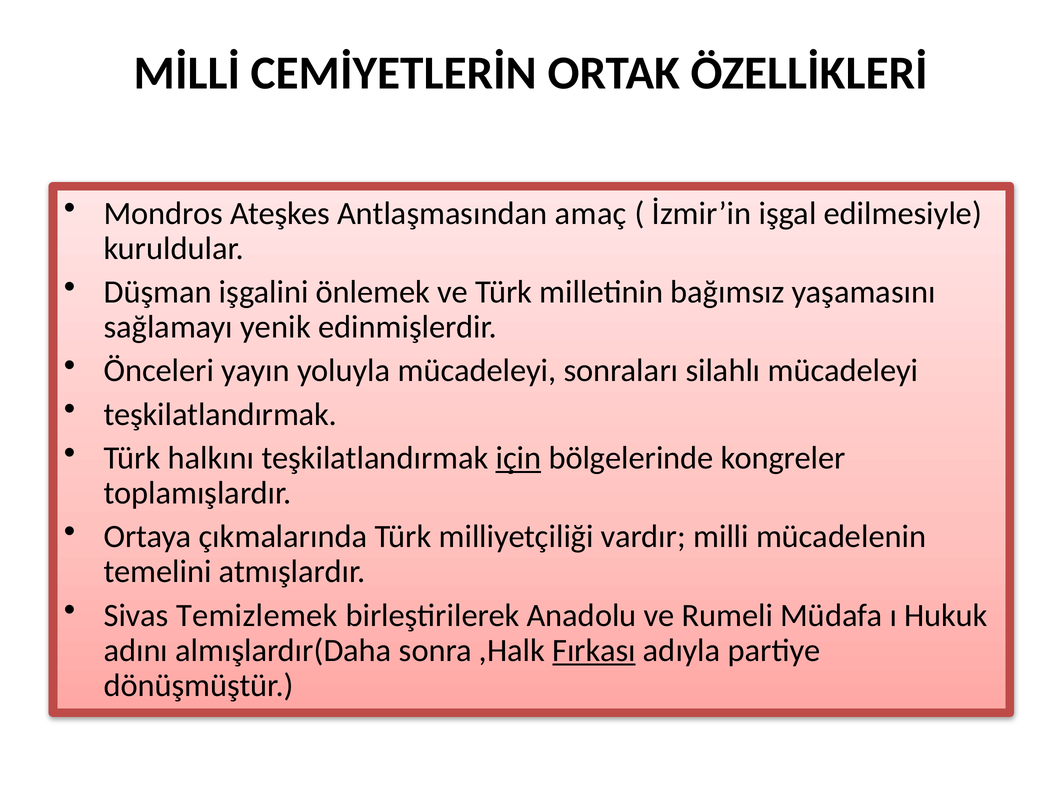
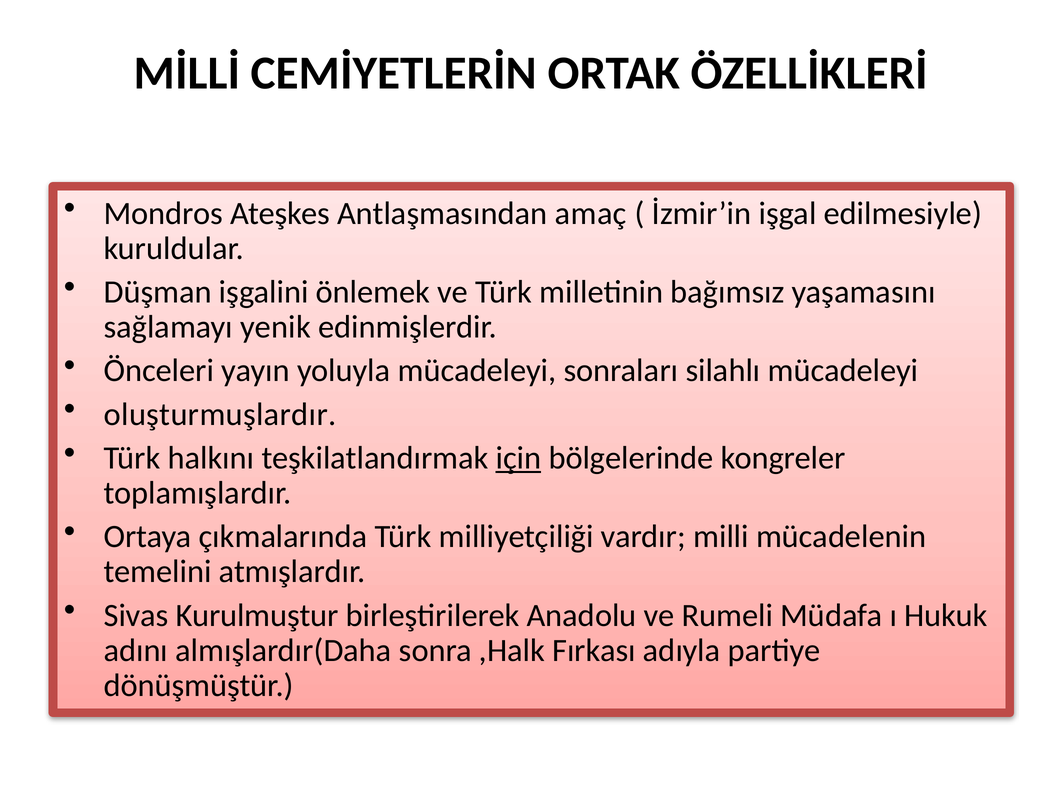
teşkilatlandırmak at (220, 414): teşkilatlandırmak -> oluşturmuşlardır
Temizlemek: Temizlemek -> Kurulmuştur
Fırkası underline: present -> none
